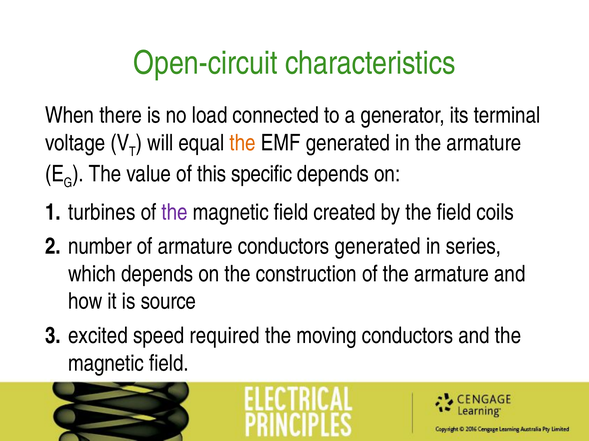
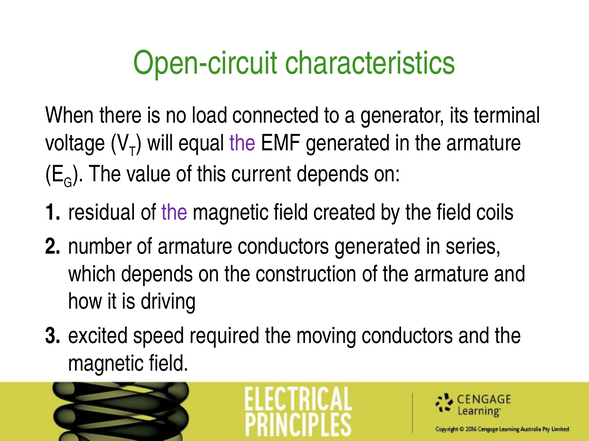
the at (243, 143) colour: orange -> purple
specific: specific -> current
turbines: turbines -> residual
source: source -> driving
